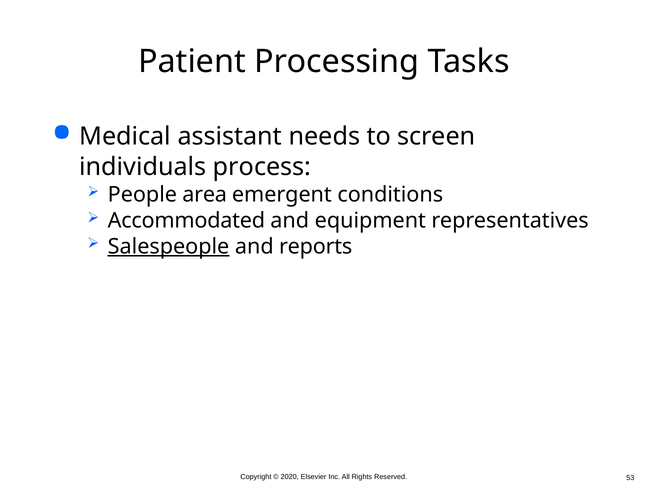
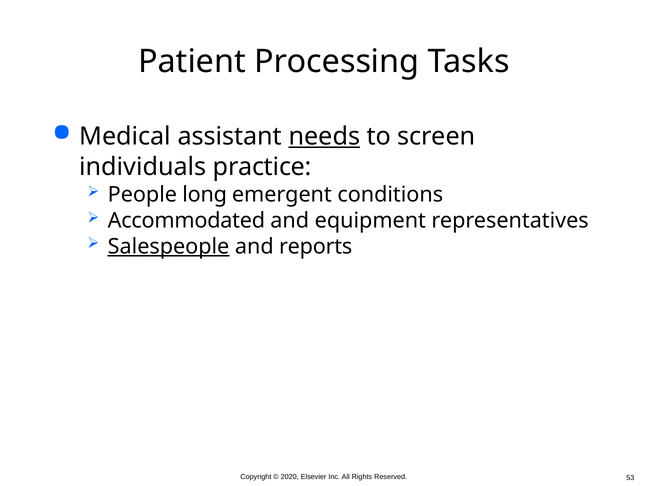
needs underline: none -> present
process: process -> practice
area: area -> long
